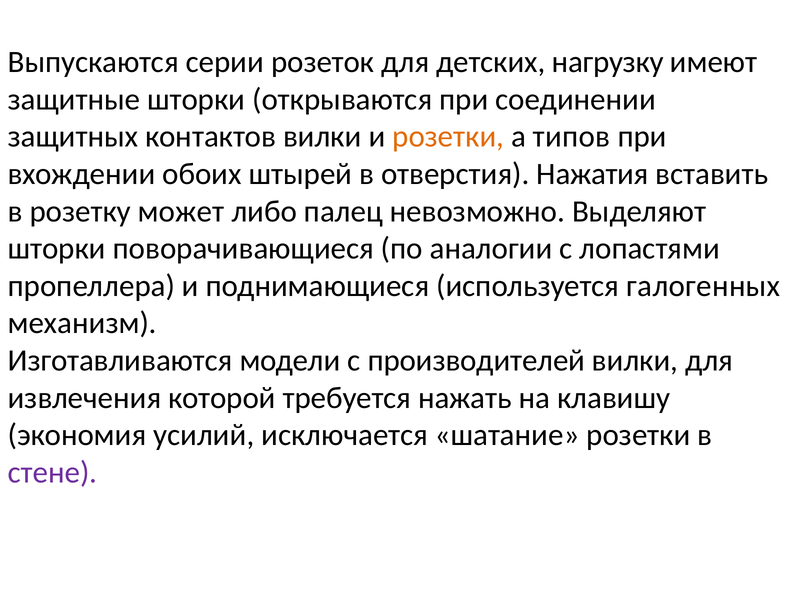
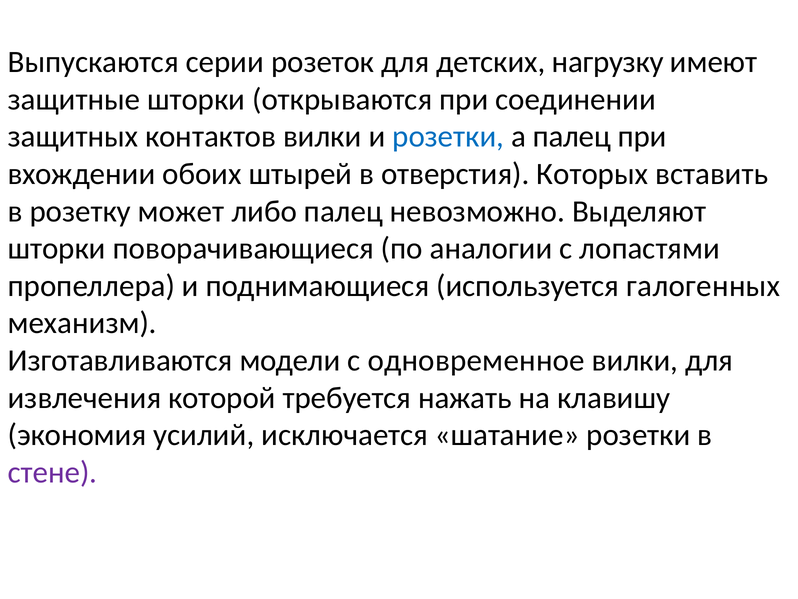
розетки at (448, 137) colour: orange -> blue
а типов: типов -> палец
Нажатия: Нажатия -> Которых
производителей: производителей -> одновременное
